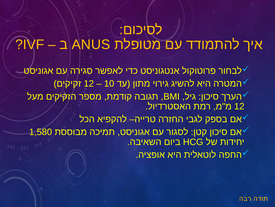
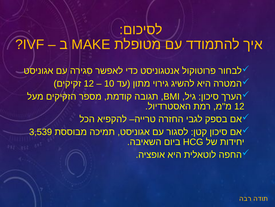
ANUS: ANUS -> MAKE
1,580: 1,580 -> 3,539
